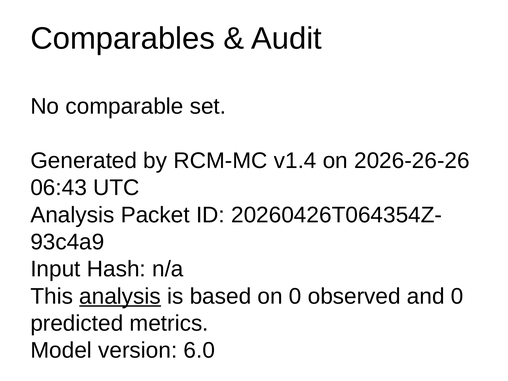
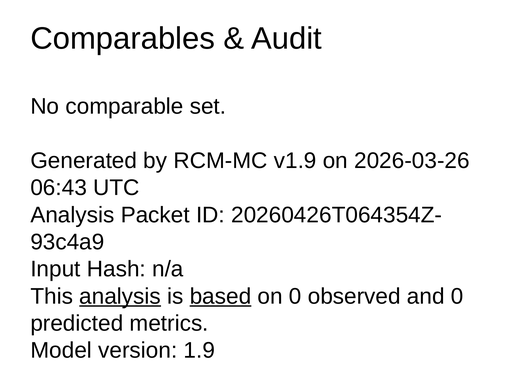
v1.4: v1.4 -> v1.9
2026-26-26: 2026-26-26 -> 2026-03-26
based underline: none -> present
6.0: 6.0 -> 1.9
